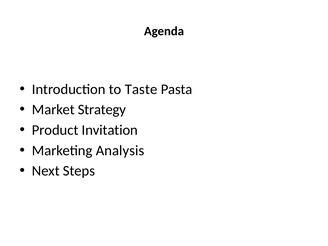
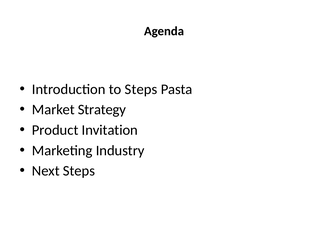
to Taste: Taste -> Steps
Analysis: Analysis -> Industry
